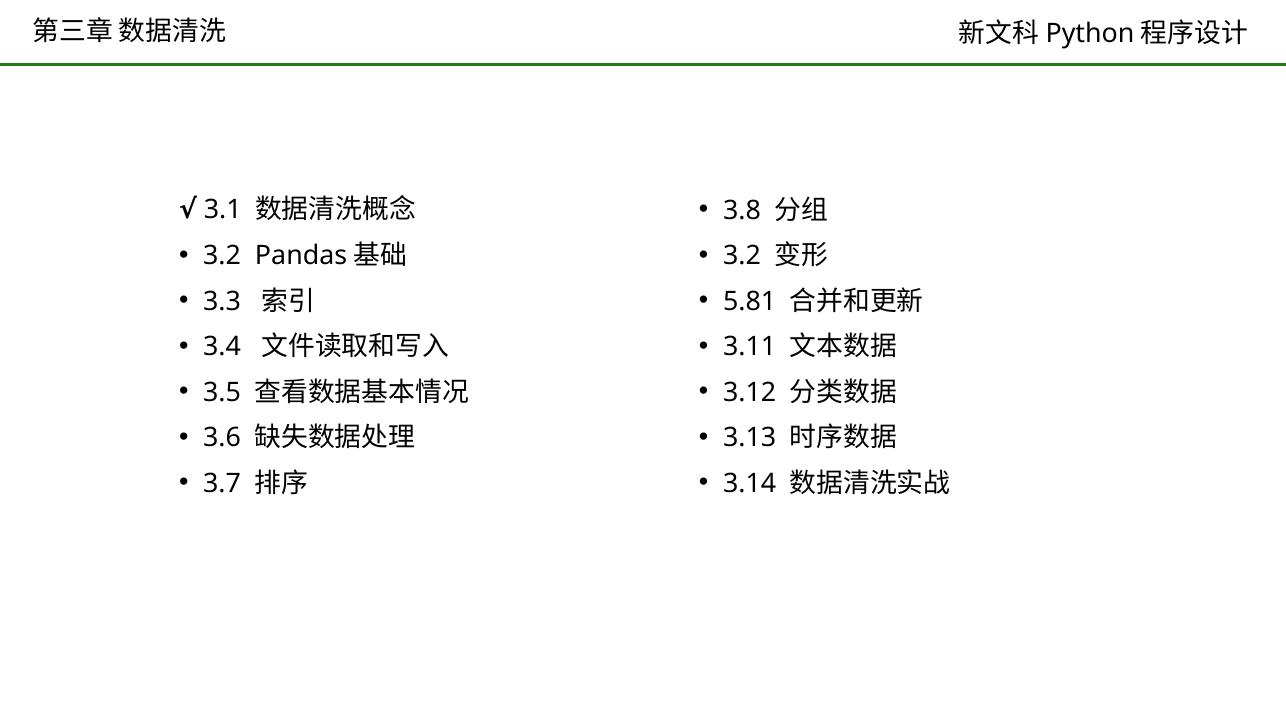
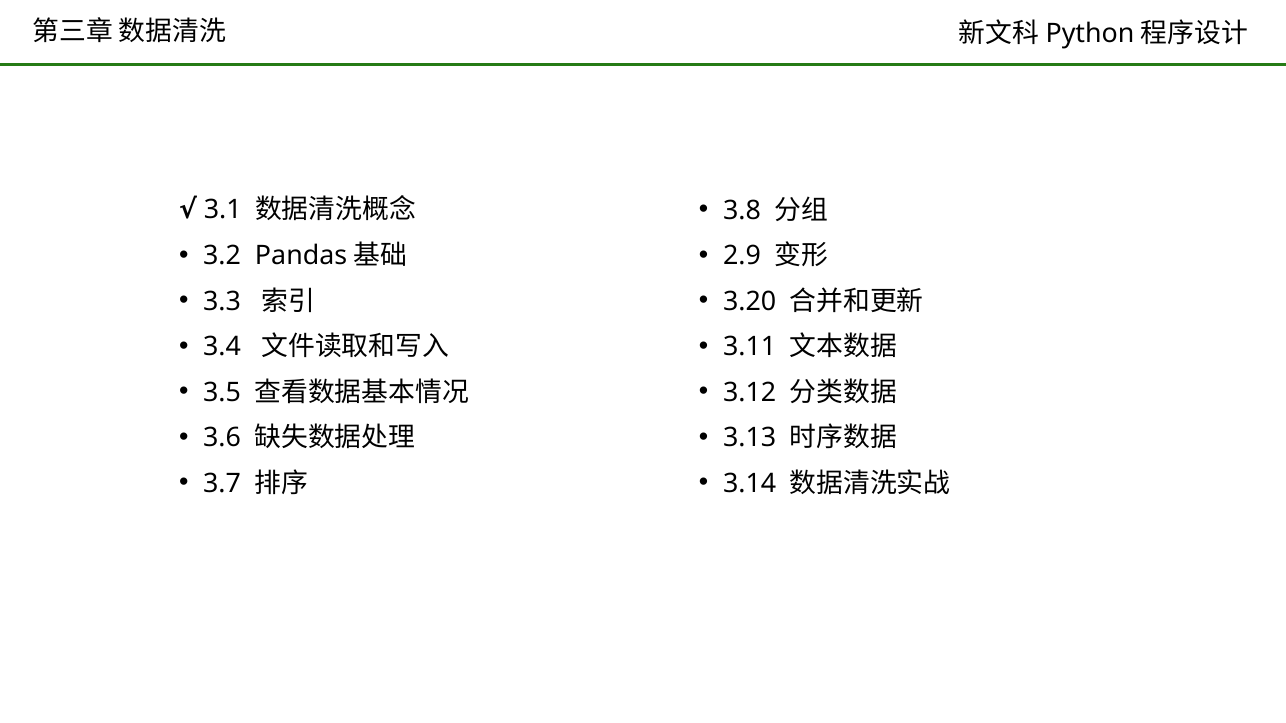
3.2 at (742, 256): 3.2 -> 2.9
5.81: 5.81 -> 3.20
